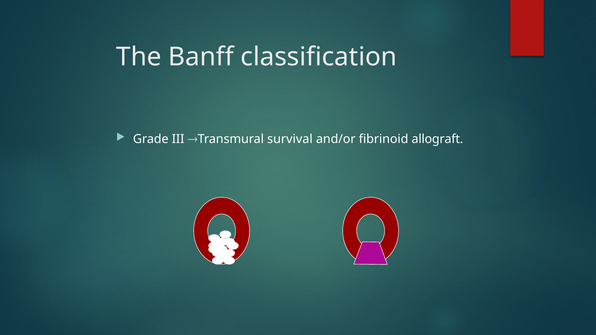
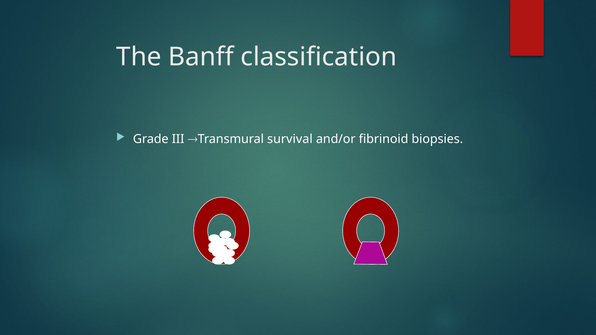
allograft: allograft -> biopsies
